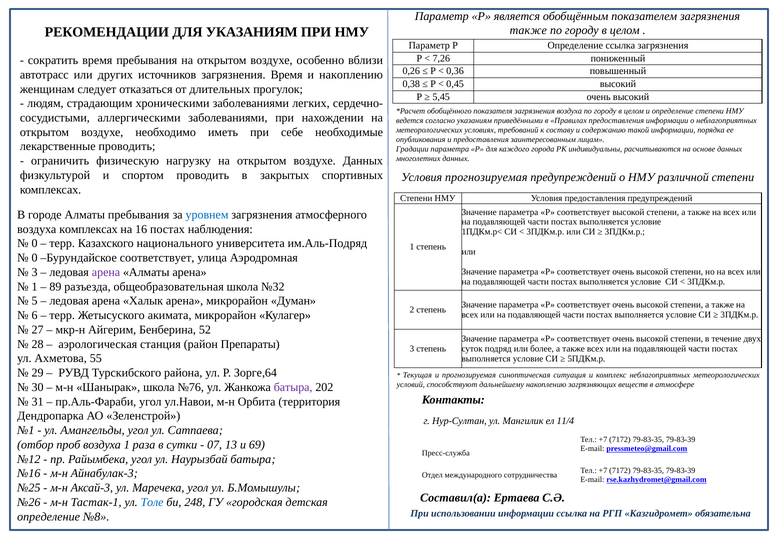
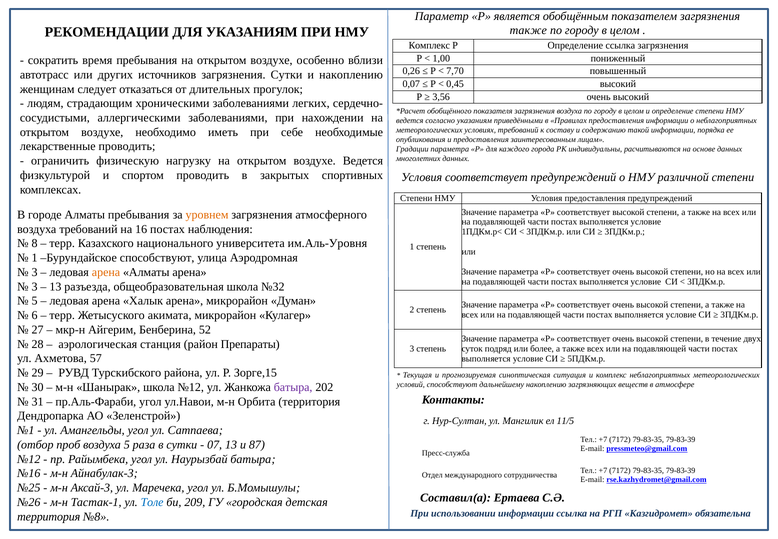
Параметр at (429, 45): Параметр -> Комплекс
7,26: 7,26 -> 1,00
0,36: 0,36 -> 7,70
загрязнения Время: Время -> Сутки
0,38: 0,38 -> 0,07
5,45: 5,45 -> 3,56
воздухе Данных: Данных -> Ведется
Условия прогнозируемая: прогнозируемая -> соответствует
уровнем colour: blue -> orange
воздуха комплексах: комплексах -> требований
0 at (35, 243): 0 -> 8
им.Аль-Подряд: им.Аль-Подряд -> им.Аль-Уровня
0 at (35, 258): 0 -> 1
Бурундайское соответствует: соответствует -> способствуют
арена at (106, 272) colour: purple -> orange
1 at (35, 286): 1 -> 3
89 at (55, 286): 89 -> 13
55: 55 -> 57
Зорге,64: Зорге,64 -> Зорге,15
школа №76: №76 -> №12
11/4: 11/4 -> 11/5
воздуха 1: 1 -> 5
69: 69 -> 87
248: 248 -> 209
определение at (49, 516): определение -> территория
